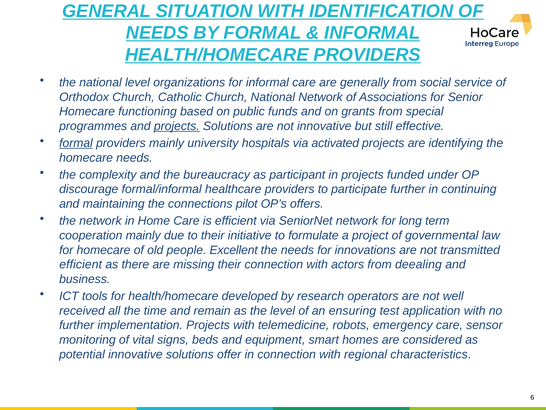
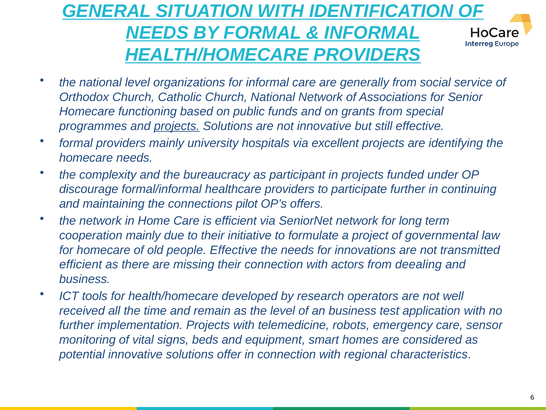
formal at (76, 143) underline: present -> none
activated: activated -> excellent
people Excellent: Excellent -> Effective
an ensuring: ensuring -> business
